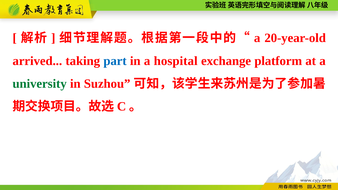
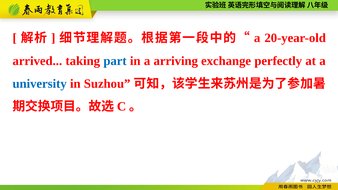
hospital: hospital -> arriving
platform: platform -> perfectly
university colour: green -> blue
